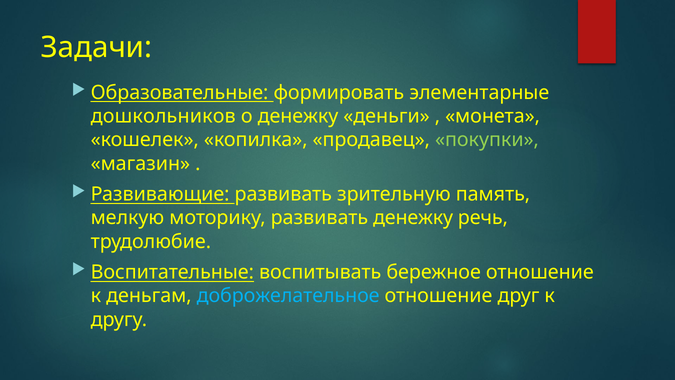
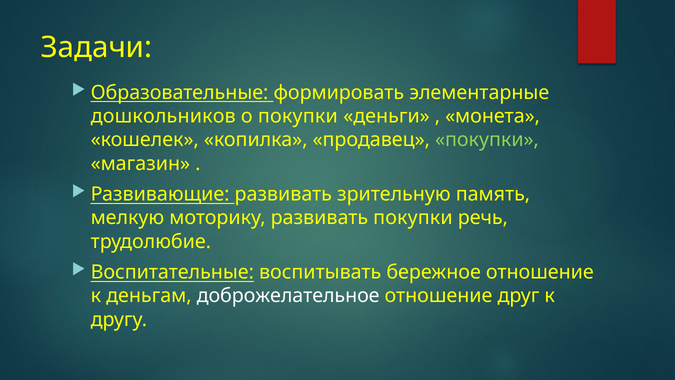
о денежку: денежку -> покупки
развивать денежку: денежку -> покупки
доброжелательное colour: light blue -> white
